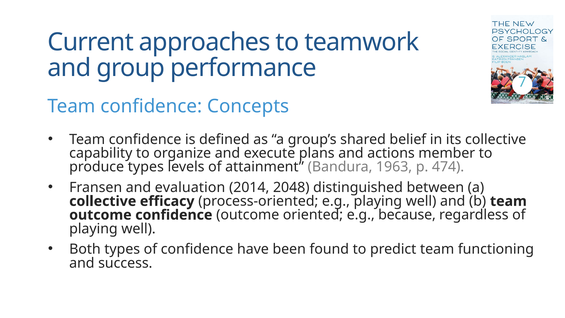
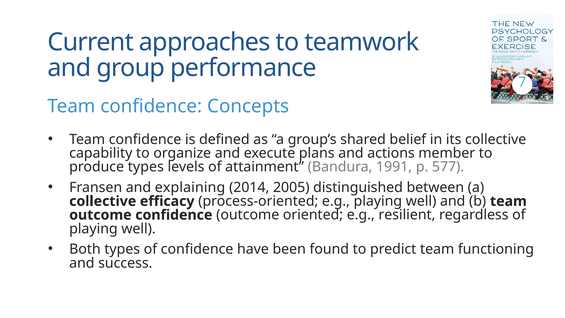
1963: 1963 -> 1991
474: 474 -> 577
evaluation: evaluation -> explaining
2048: 2048 -> 2005
because: because -> resilient
